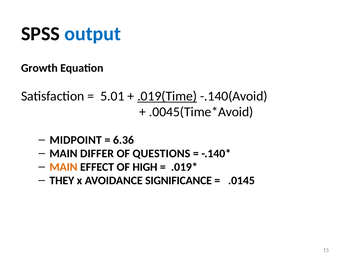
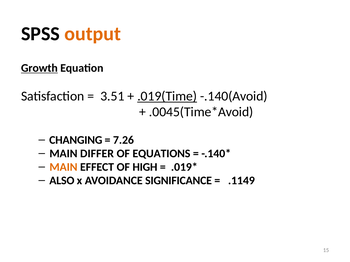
output colour: blue -> orange
Growth underline: none -> present
5.01: 5.01 -> 3.51
MIDPOINT: MIDPOINT -> CHANGING
6.36: 6.36 -> 7.26
QUESTIONS: QUESTIONS -> EQUATIONS
THEY: THEY -> ALSO
.0145: .0145 -> .1149
